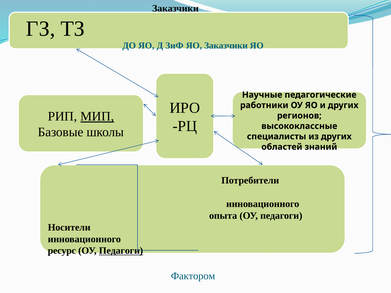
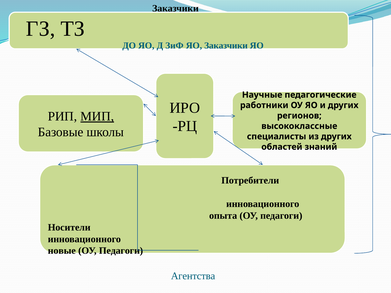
ресурс: ресурс -> новые
Педагоги at (121, 251) underline: present -> none
Фактором: Фактором -> Агентства
